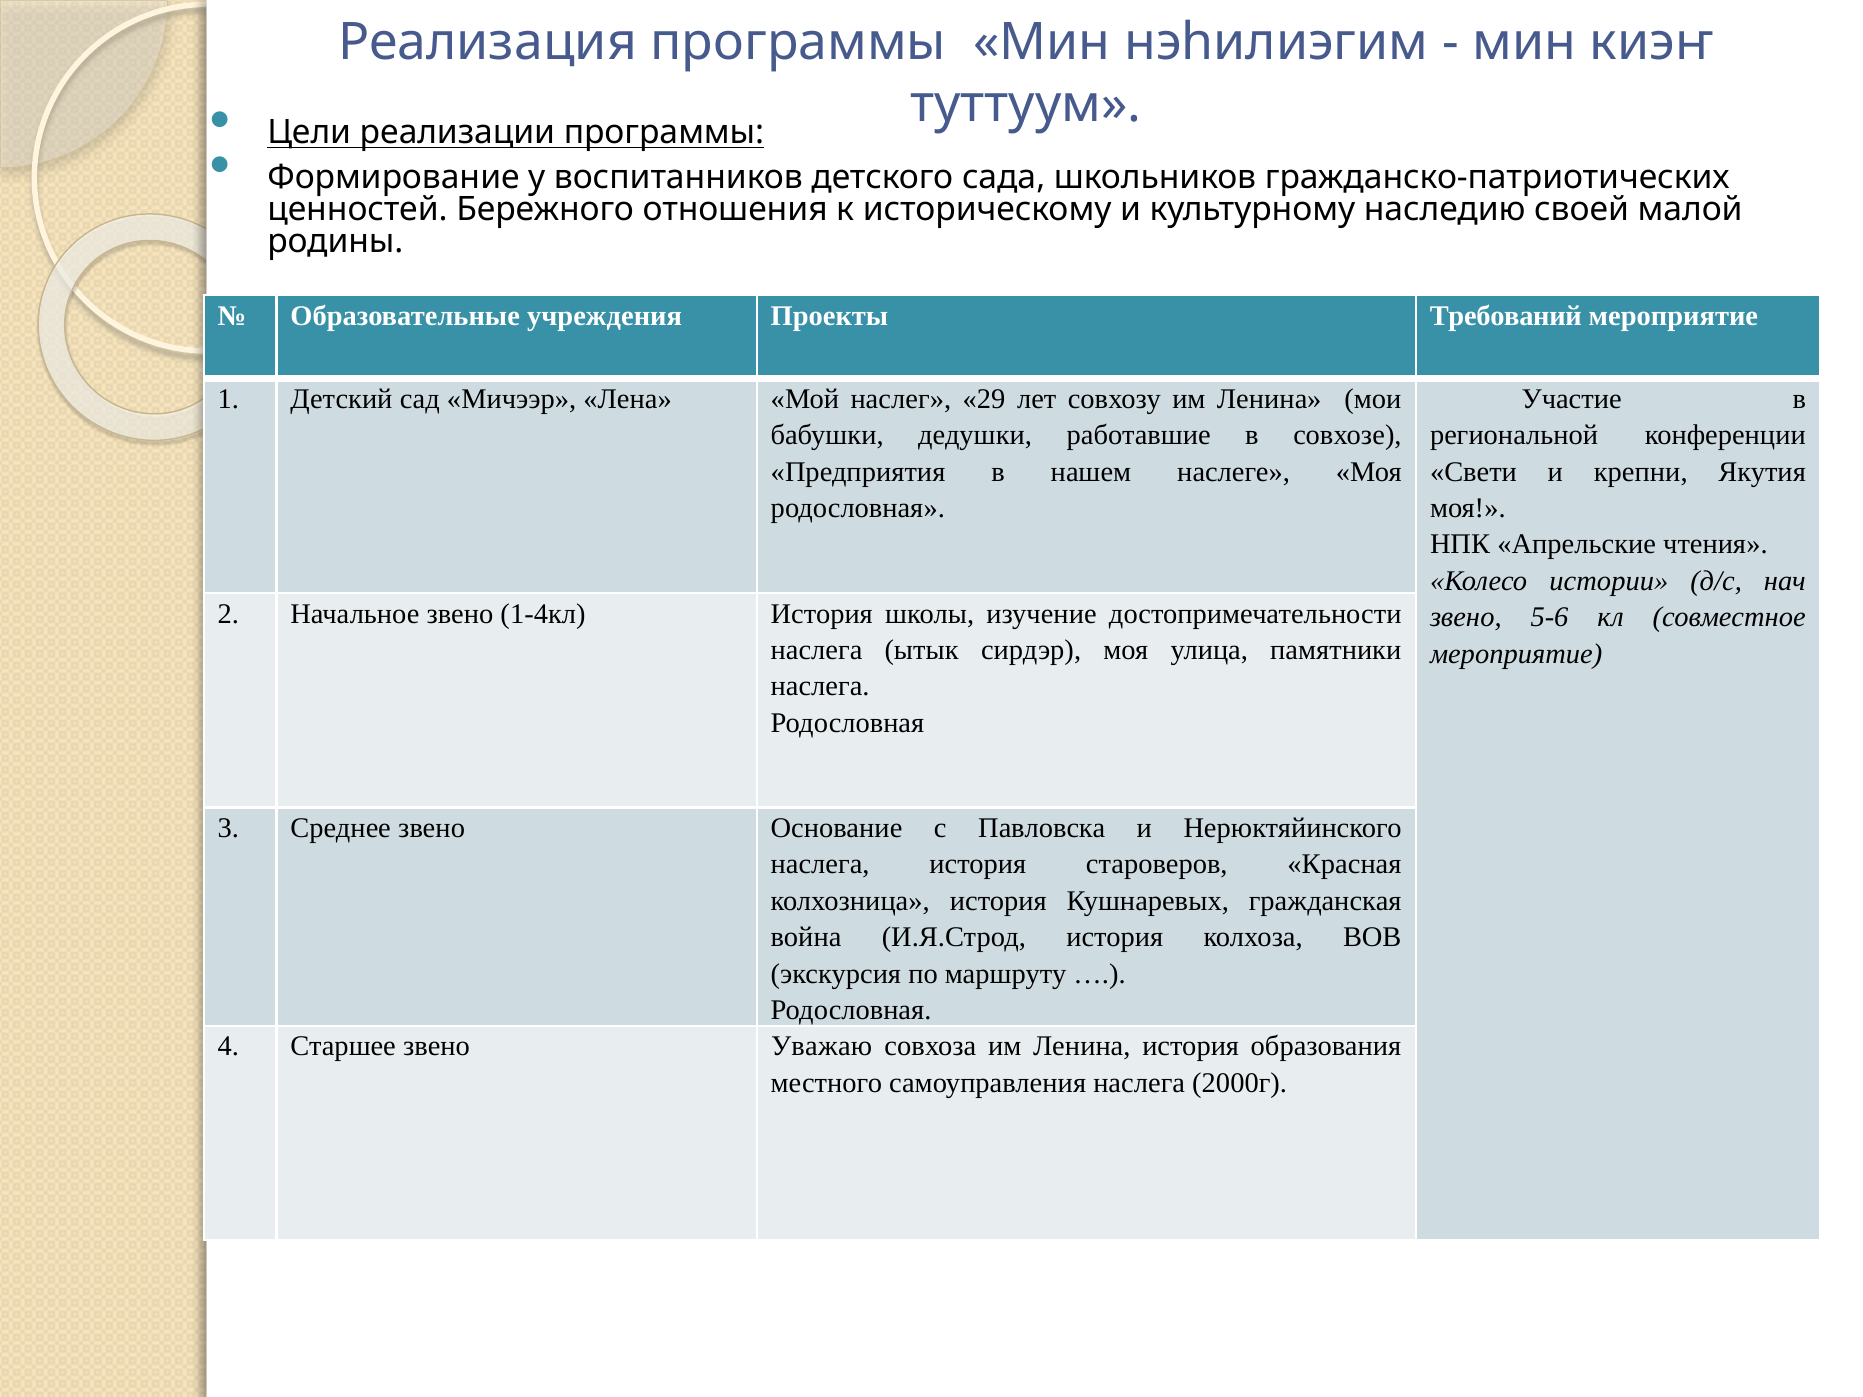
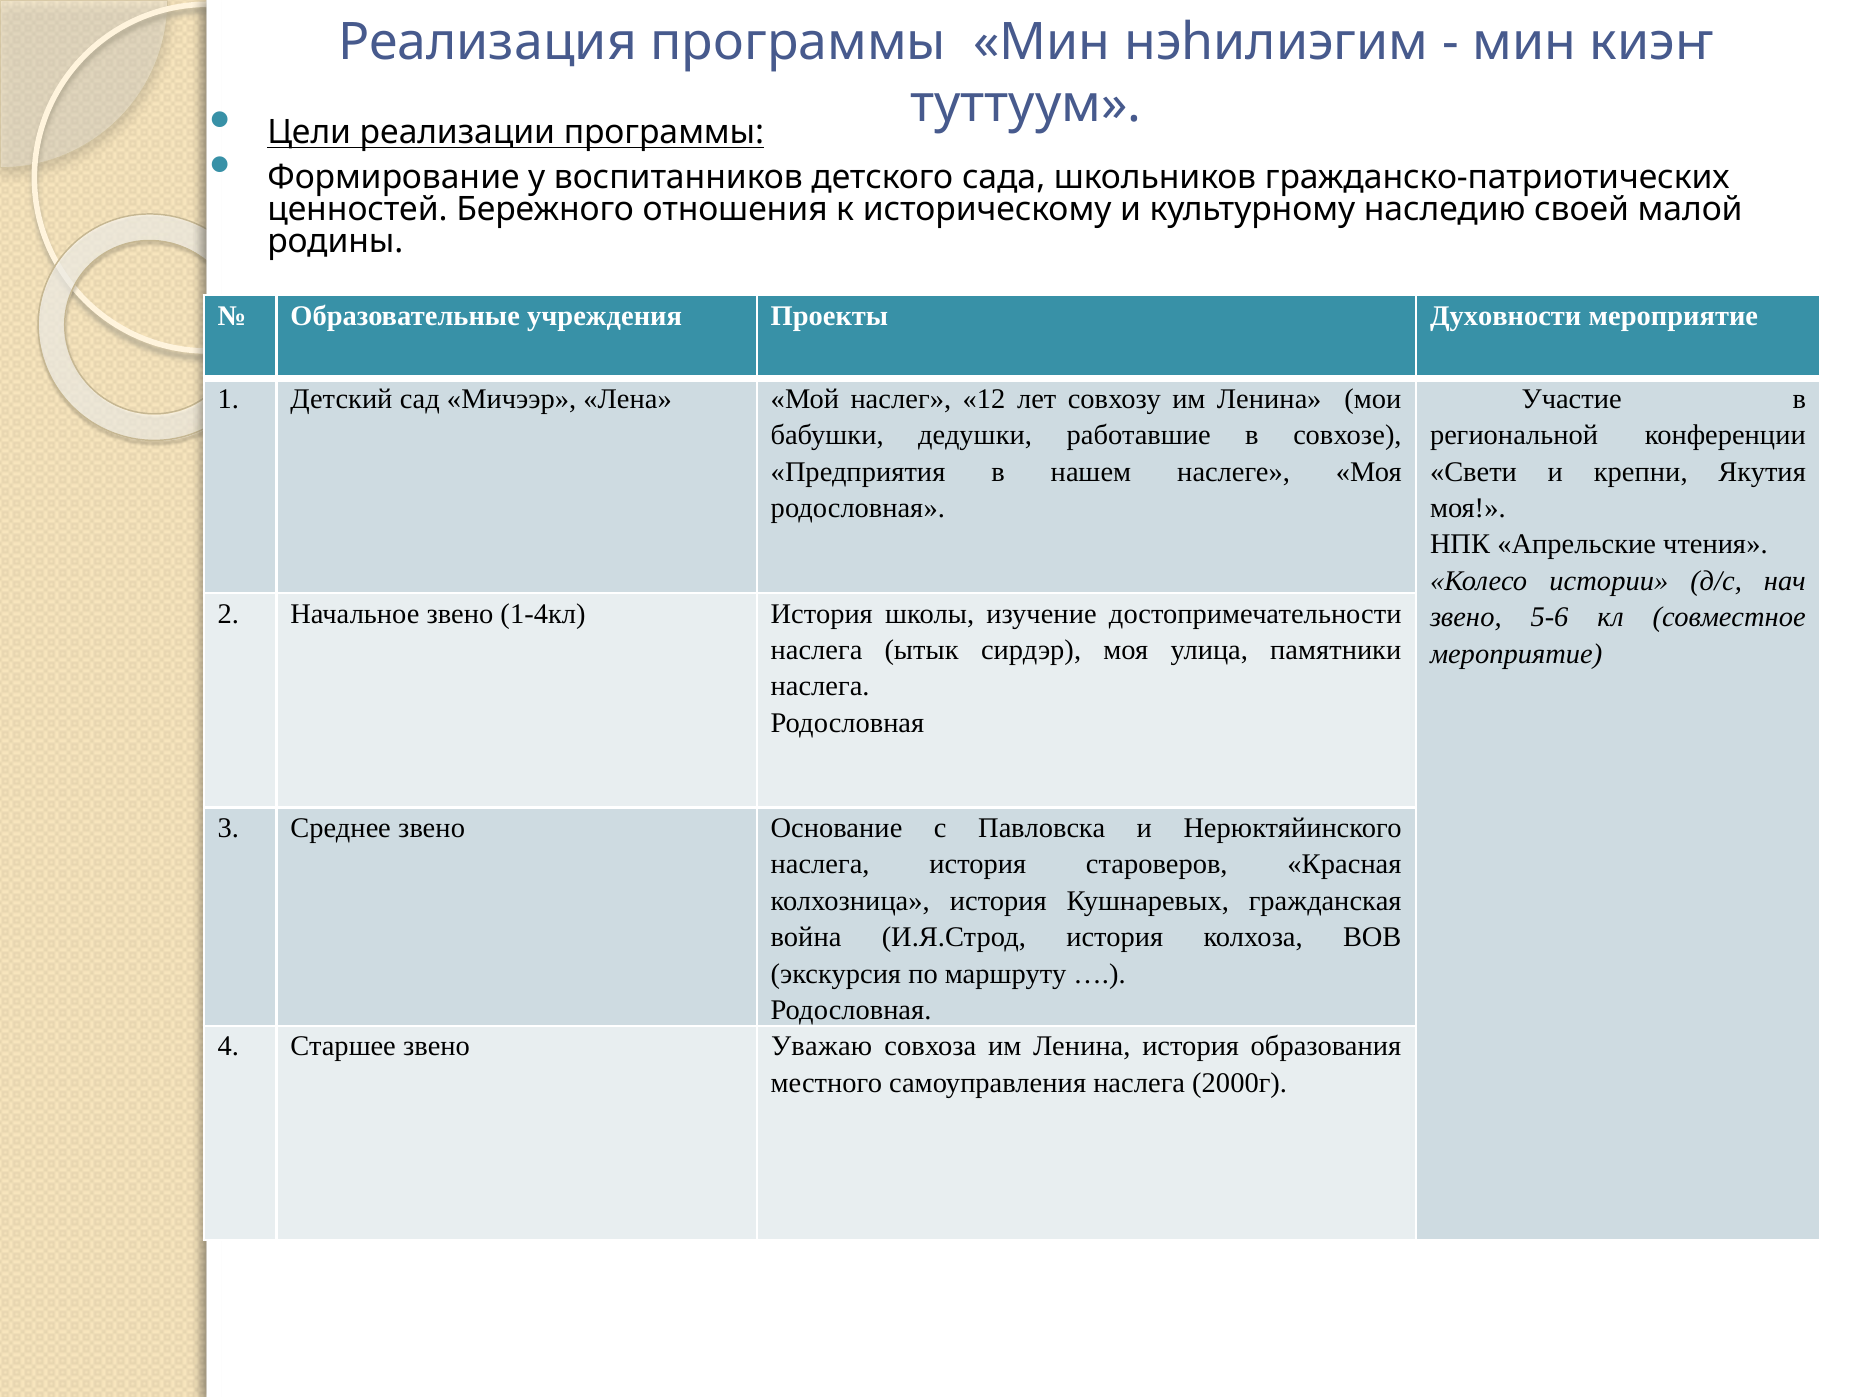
Требований: Требований -> Духовности
29: 29 -> 12
